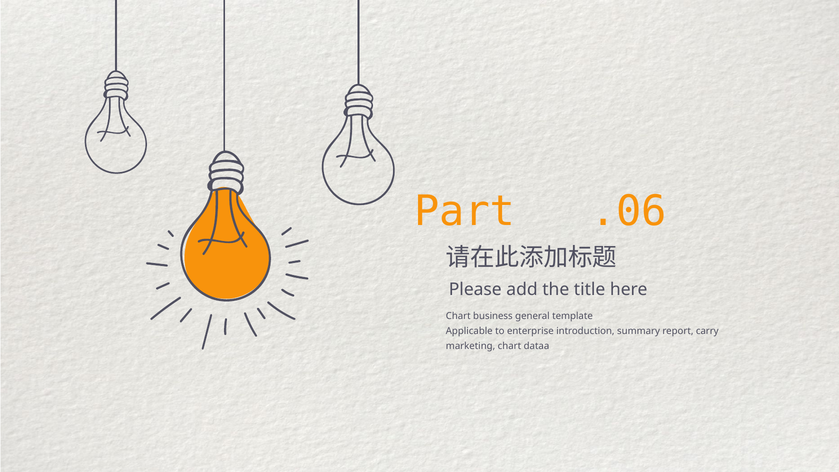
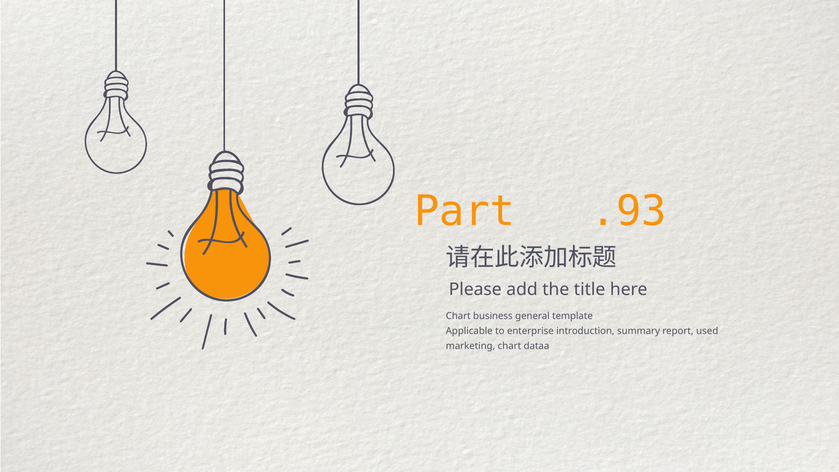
.06: .06 -> .93
carry: carry -> used
